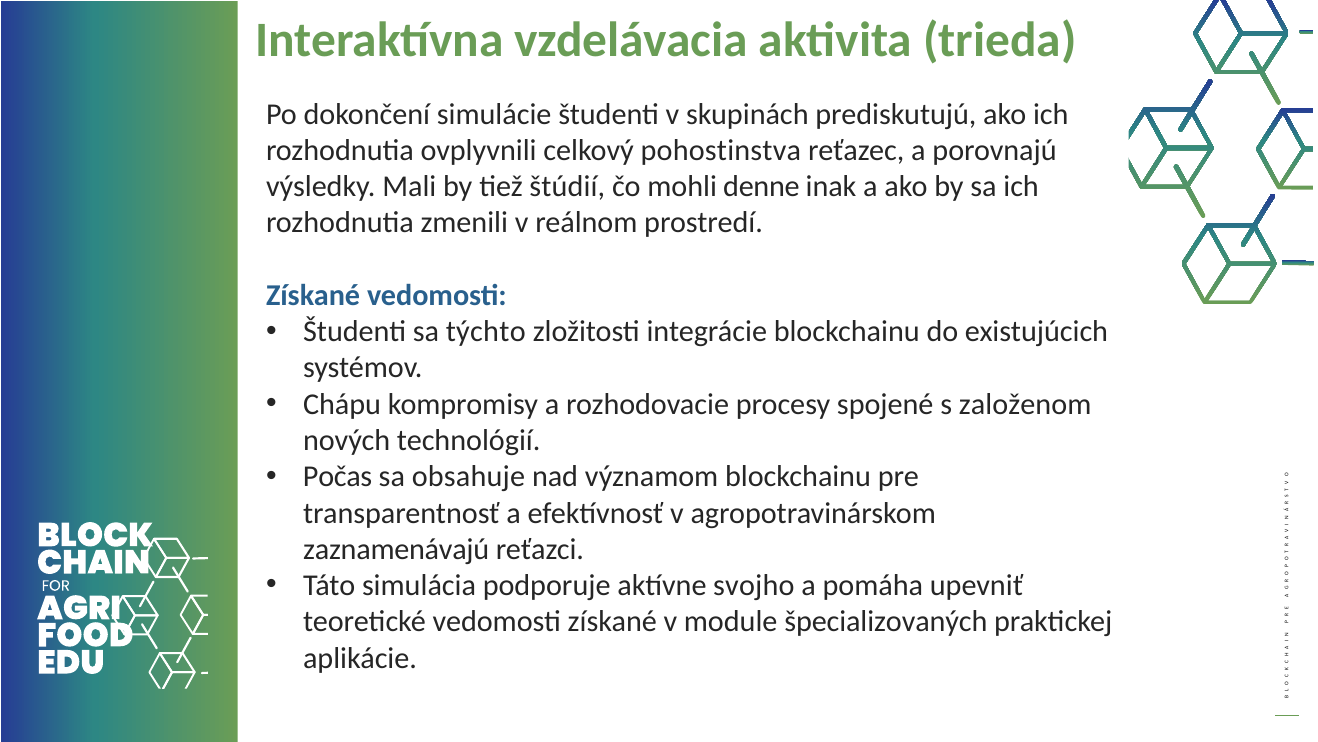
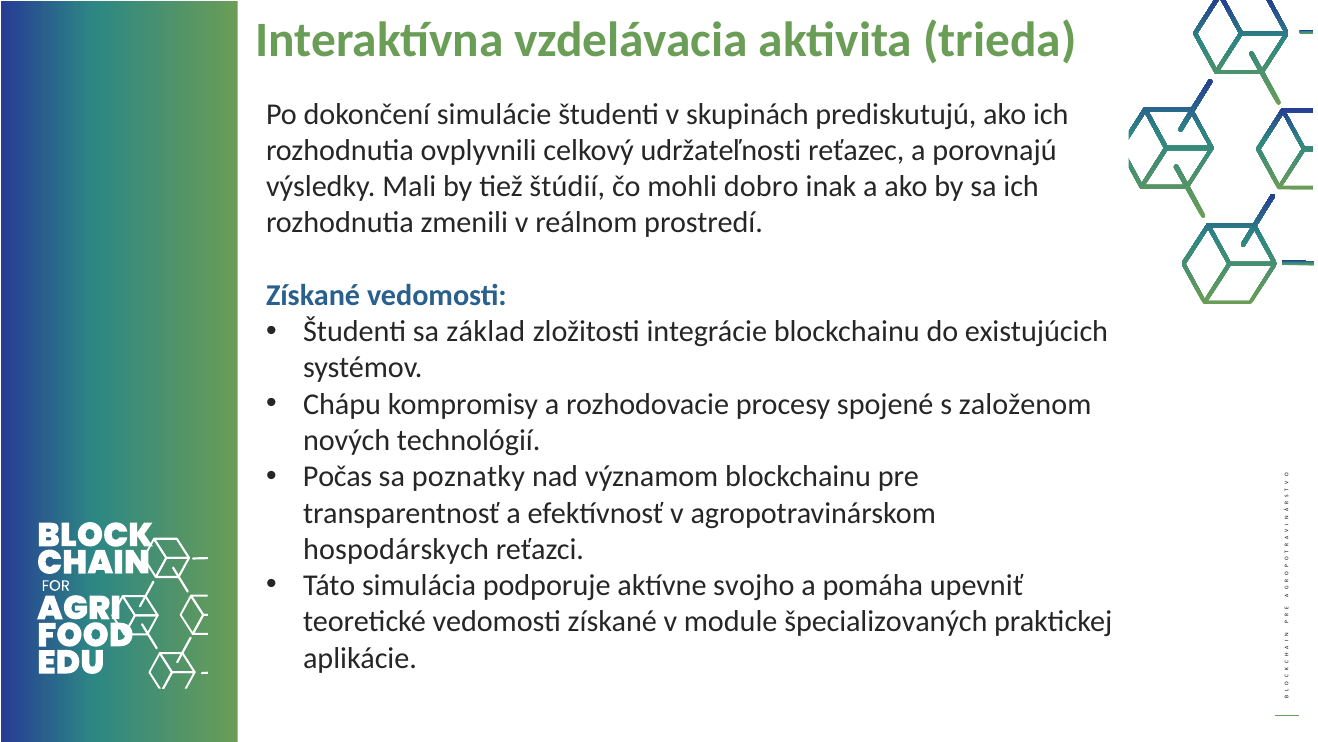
pohostinstva: pohostinstva -> udržateľnosti
denne: denne -> dobro
týchto: týchto -> základ
obsahuje: obsahuje -> poznatky
zaznamenávajú: zaznamenávajú -> hospodárskych
